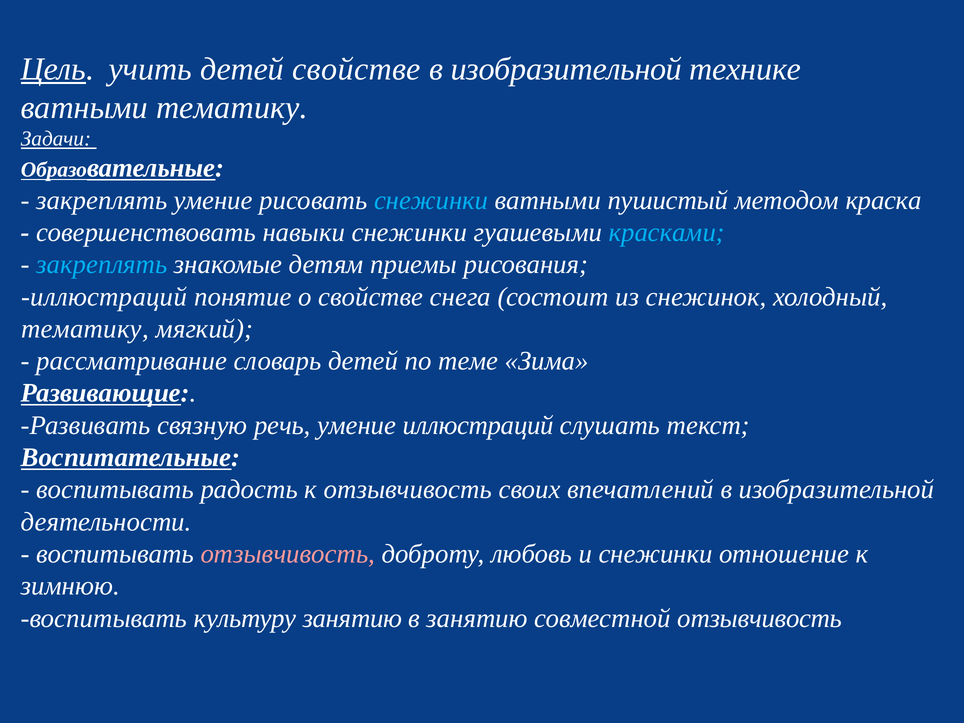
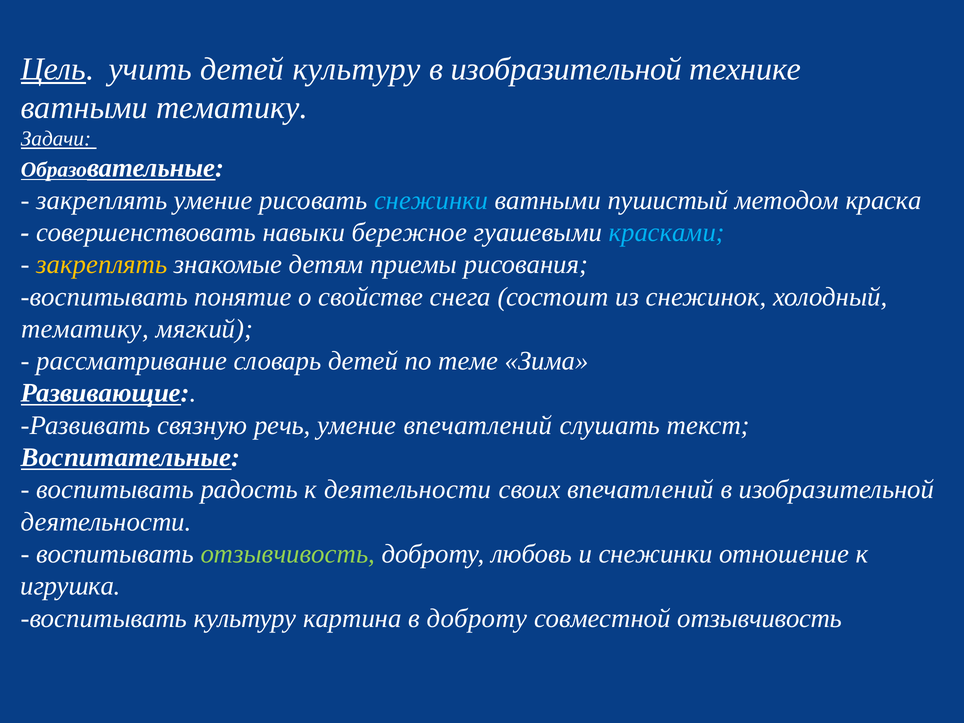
детей свойстве: свойстве -> культуру
навыки снежинки: снежинки -> бережное
закреплять at (102, 265) colour: light blue -> yellow
иллюстраций at (104, 297): иллюстраций -> воспитывать
умение иллюстраций: иллюстраций -> впечатлений
к отзывчивость: отзывчивость -> деятельности
отзывчивость at (288, 554) colour: pink -> light green
зимнюю: зимнюю -> игрушка
культуру занятию: занятию -> картина
в занятию: занятию -> доброту
